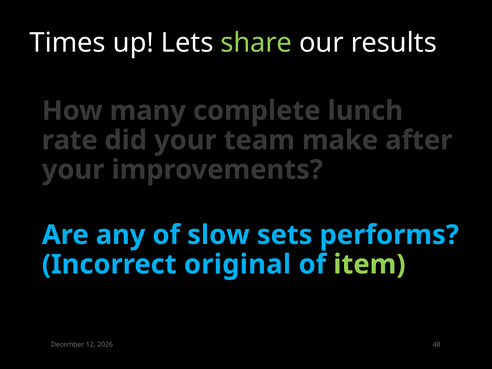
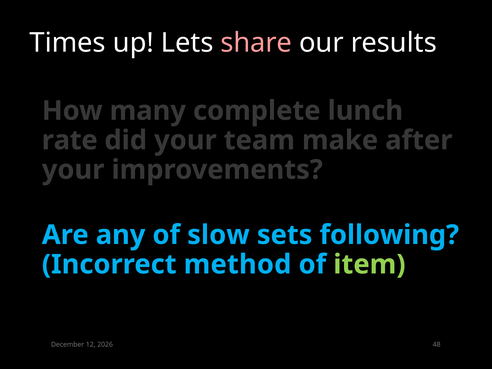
share colour: light green -> pink
performs: performs -> following
original: original -> method
